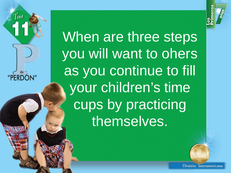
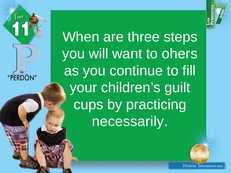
time: time -> guilt
themselves: themselves -> necessarily
